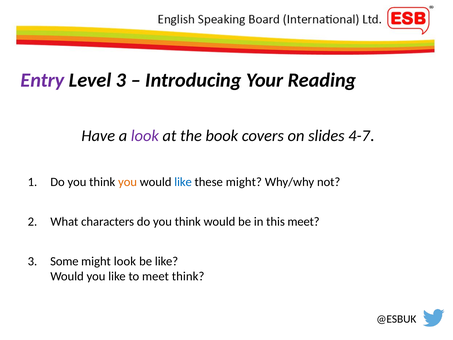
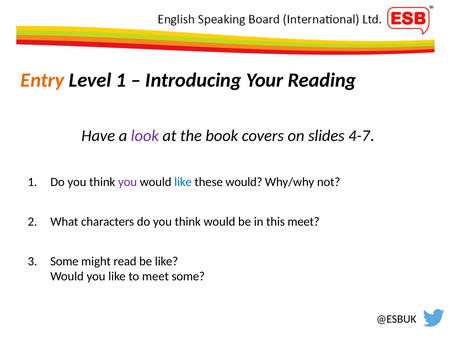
Entry colour: purple -> orange
Level 3: 3 -> 1
you at (128, 182) colour: orange -> purple
these might: might -> would
might look: look -> read
meet think: think -> some
